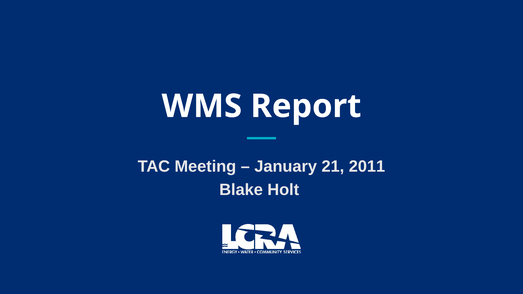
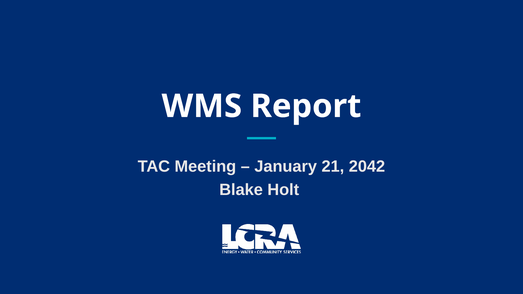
2011: 2011 -> 2042
